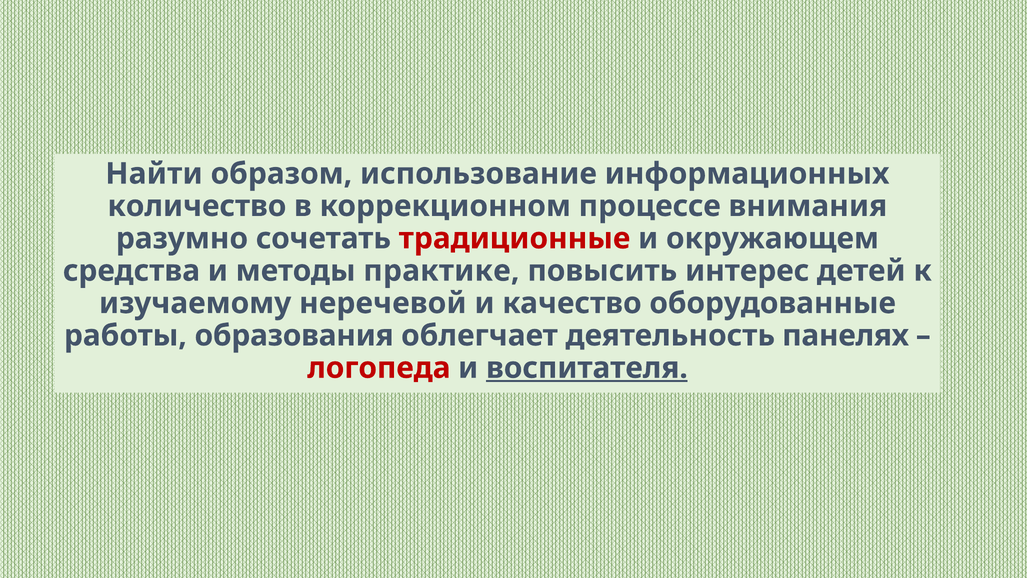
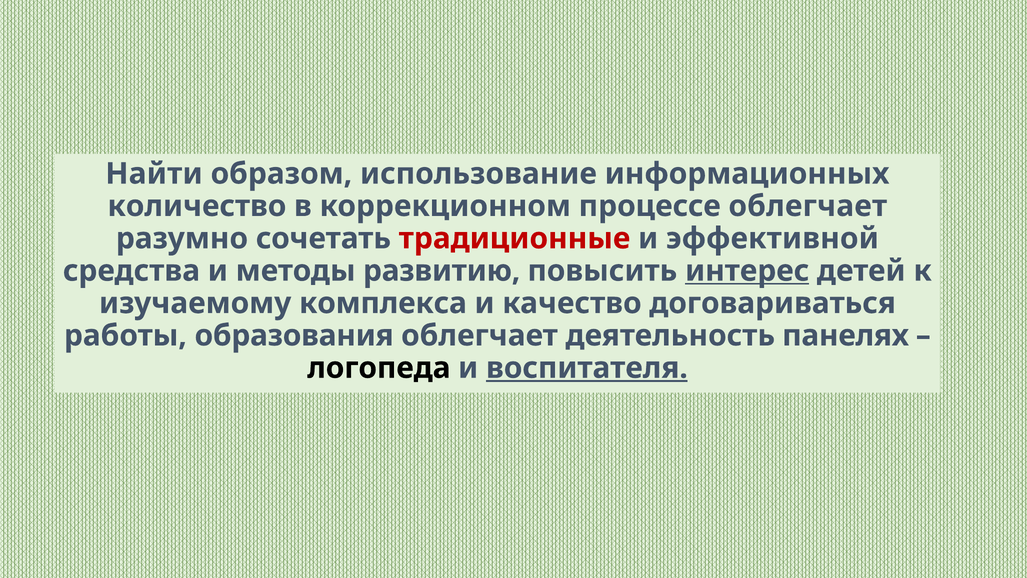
процессе внимания: внимания -> облегчает
окружающем: окружающем -> эффективной
практике: практике -> развитию
интерес underline: none -> present
неречевой: неречевой -> комплекса
оборудованные: оборудованные -> договариваться
логопеда colour: red -> black
